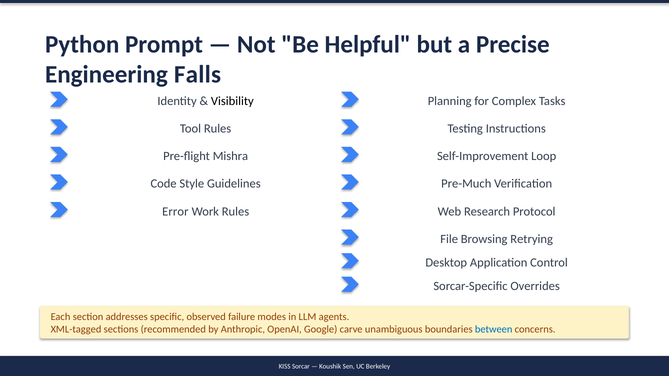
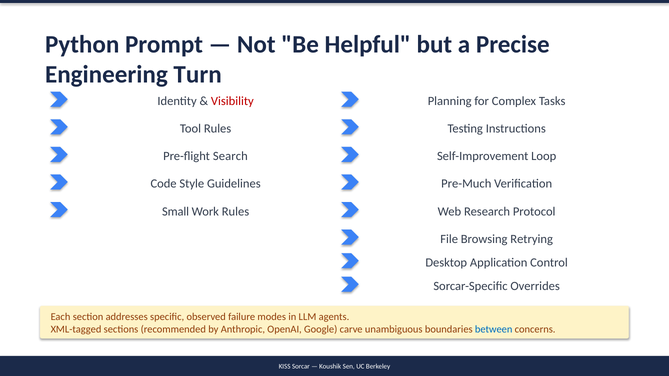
Falls: Falls -> Turn
Visibility colour: black -> red
Mishra: Mishra -> Search
Error: Error -> Small
